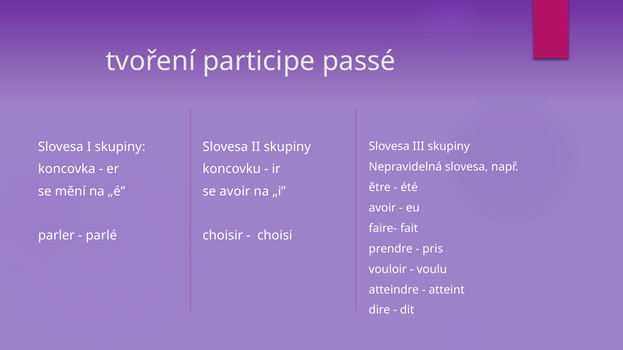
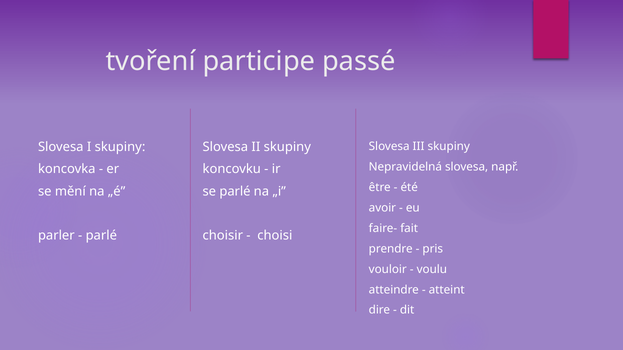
se avoir: avoir -> parlé
